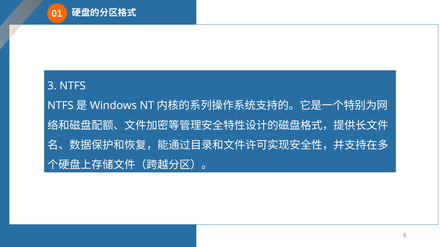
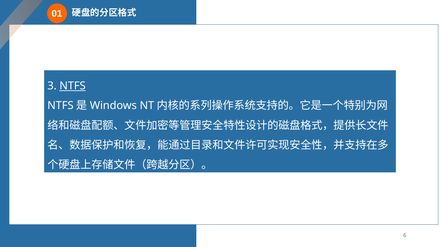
NTFS at (73, 86) underline: none -> present
